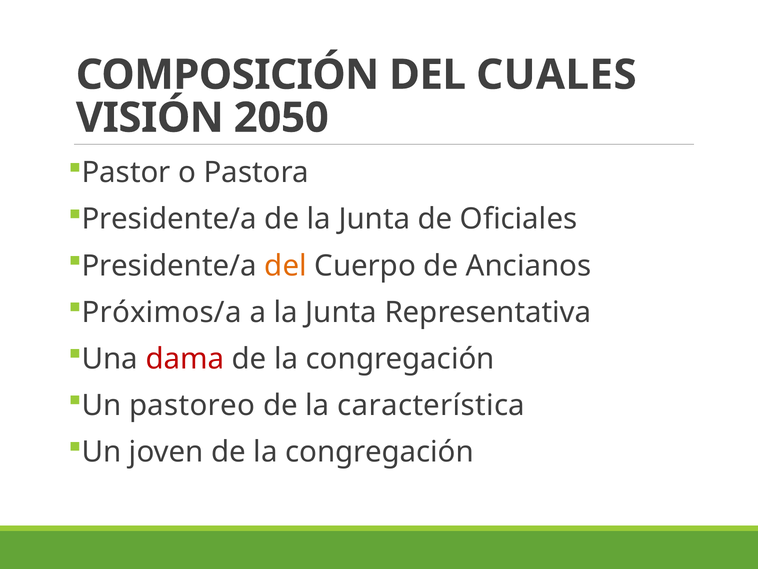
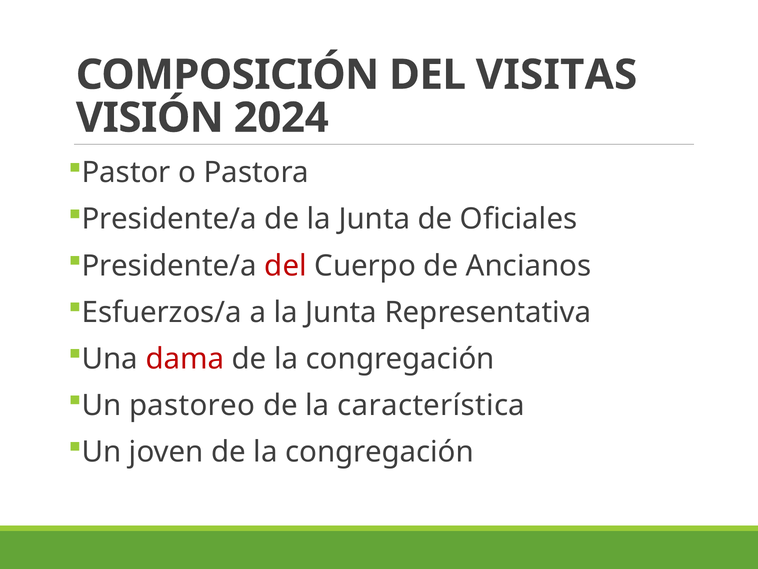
CUALES: CUALES -> VISITAS
2050: 2050 -> 2024
del at (286, 266) colour: orange -> red
Próximos/a: Próximos/a -> Esfuerzos/a
